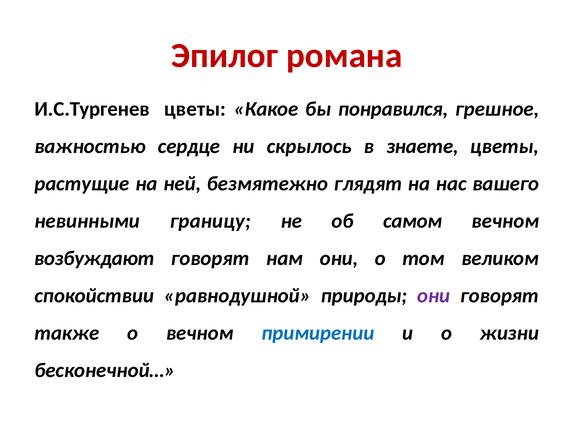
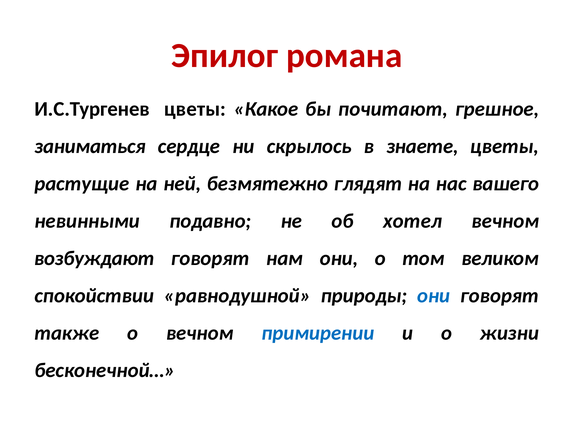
понравился: понравился -> почитают
важностью: важностью -> заниматься
границу: границу -> подавно
самом: самом -> хотел
они at (434, 295) colour: purple -> blue
